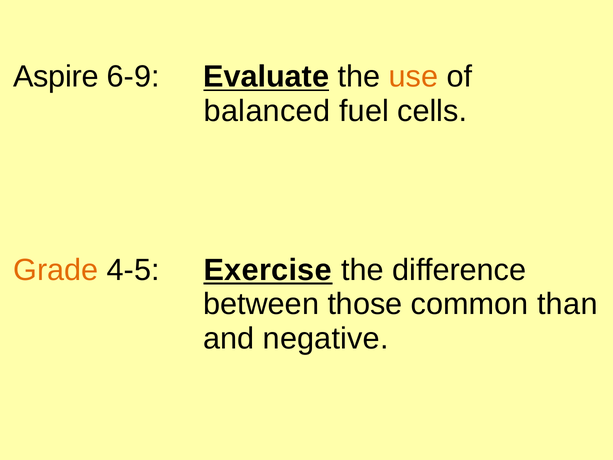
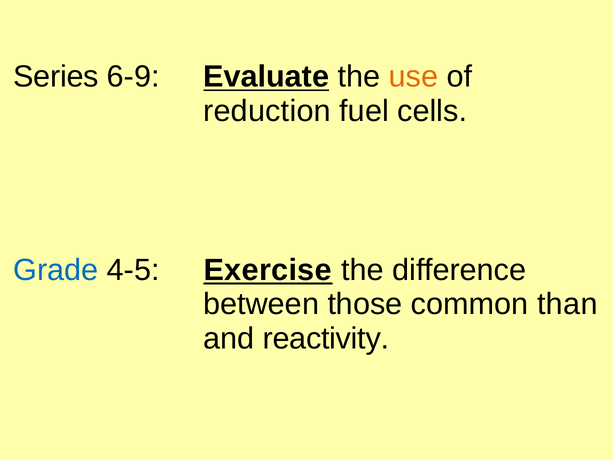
Aspire: Aspire -> Series
balanced: balanced -> reduction
Grade colour: orange -> blue
negative: negative -> reactivity
